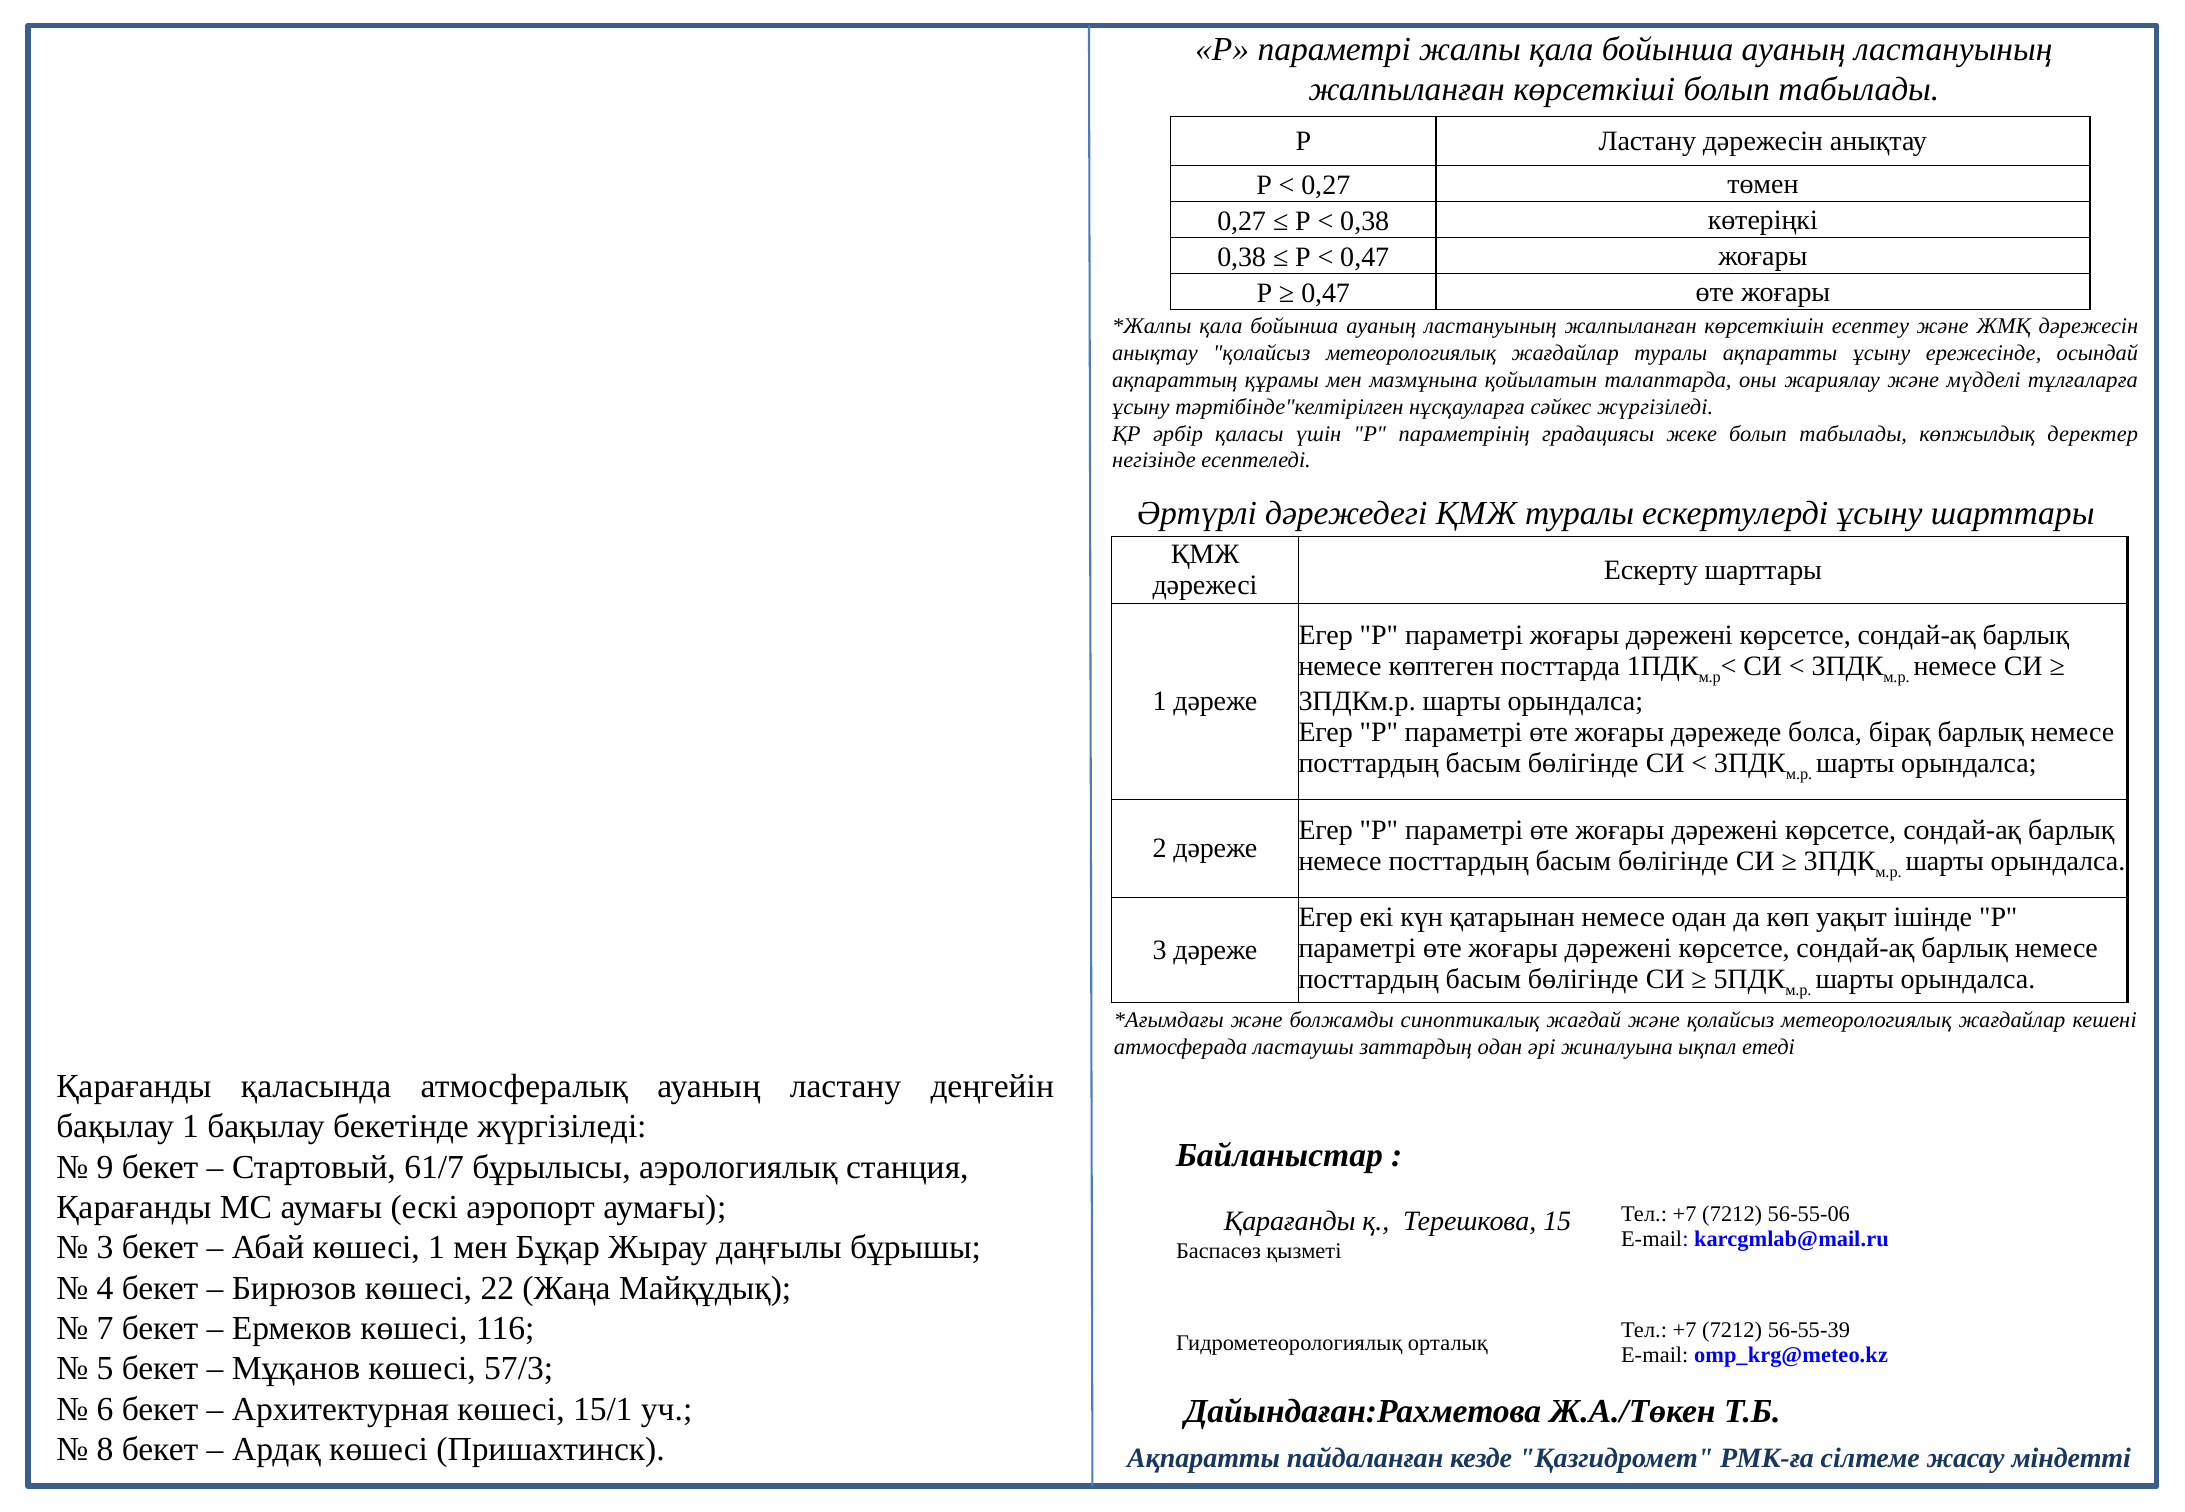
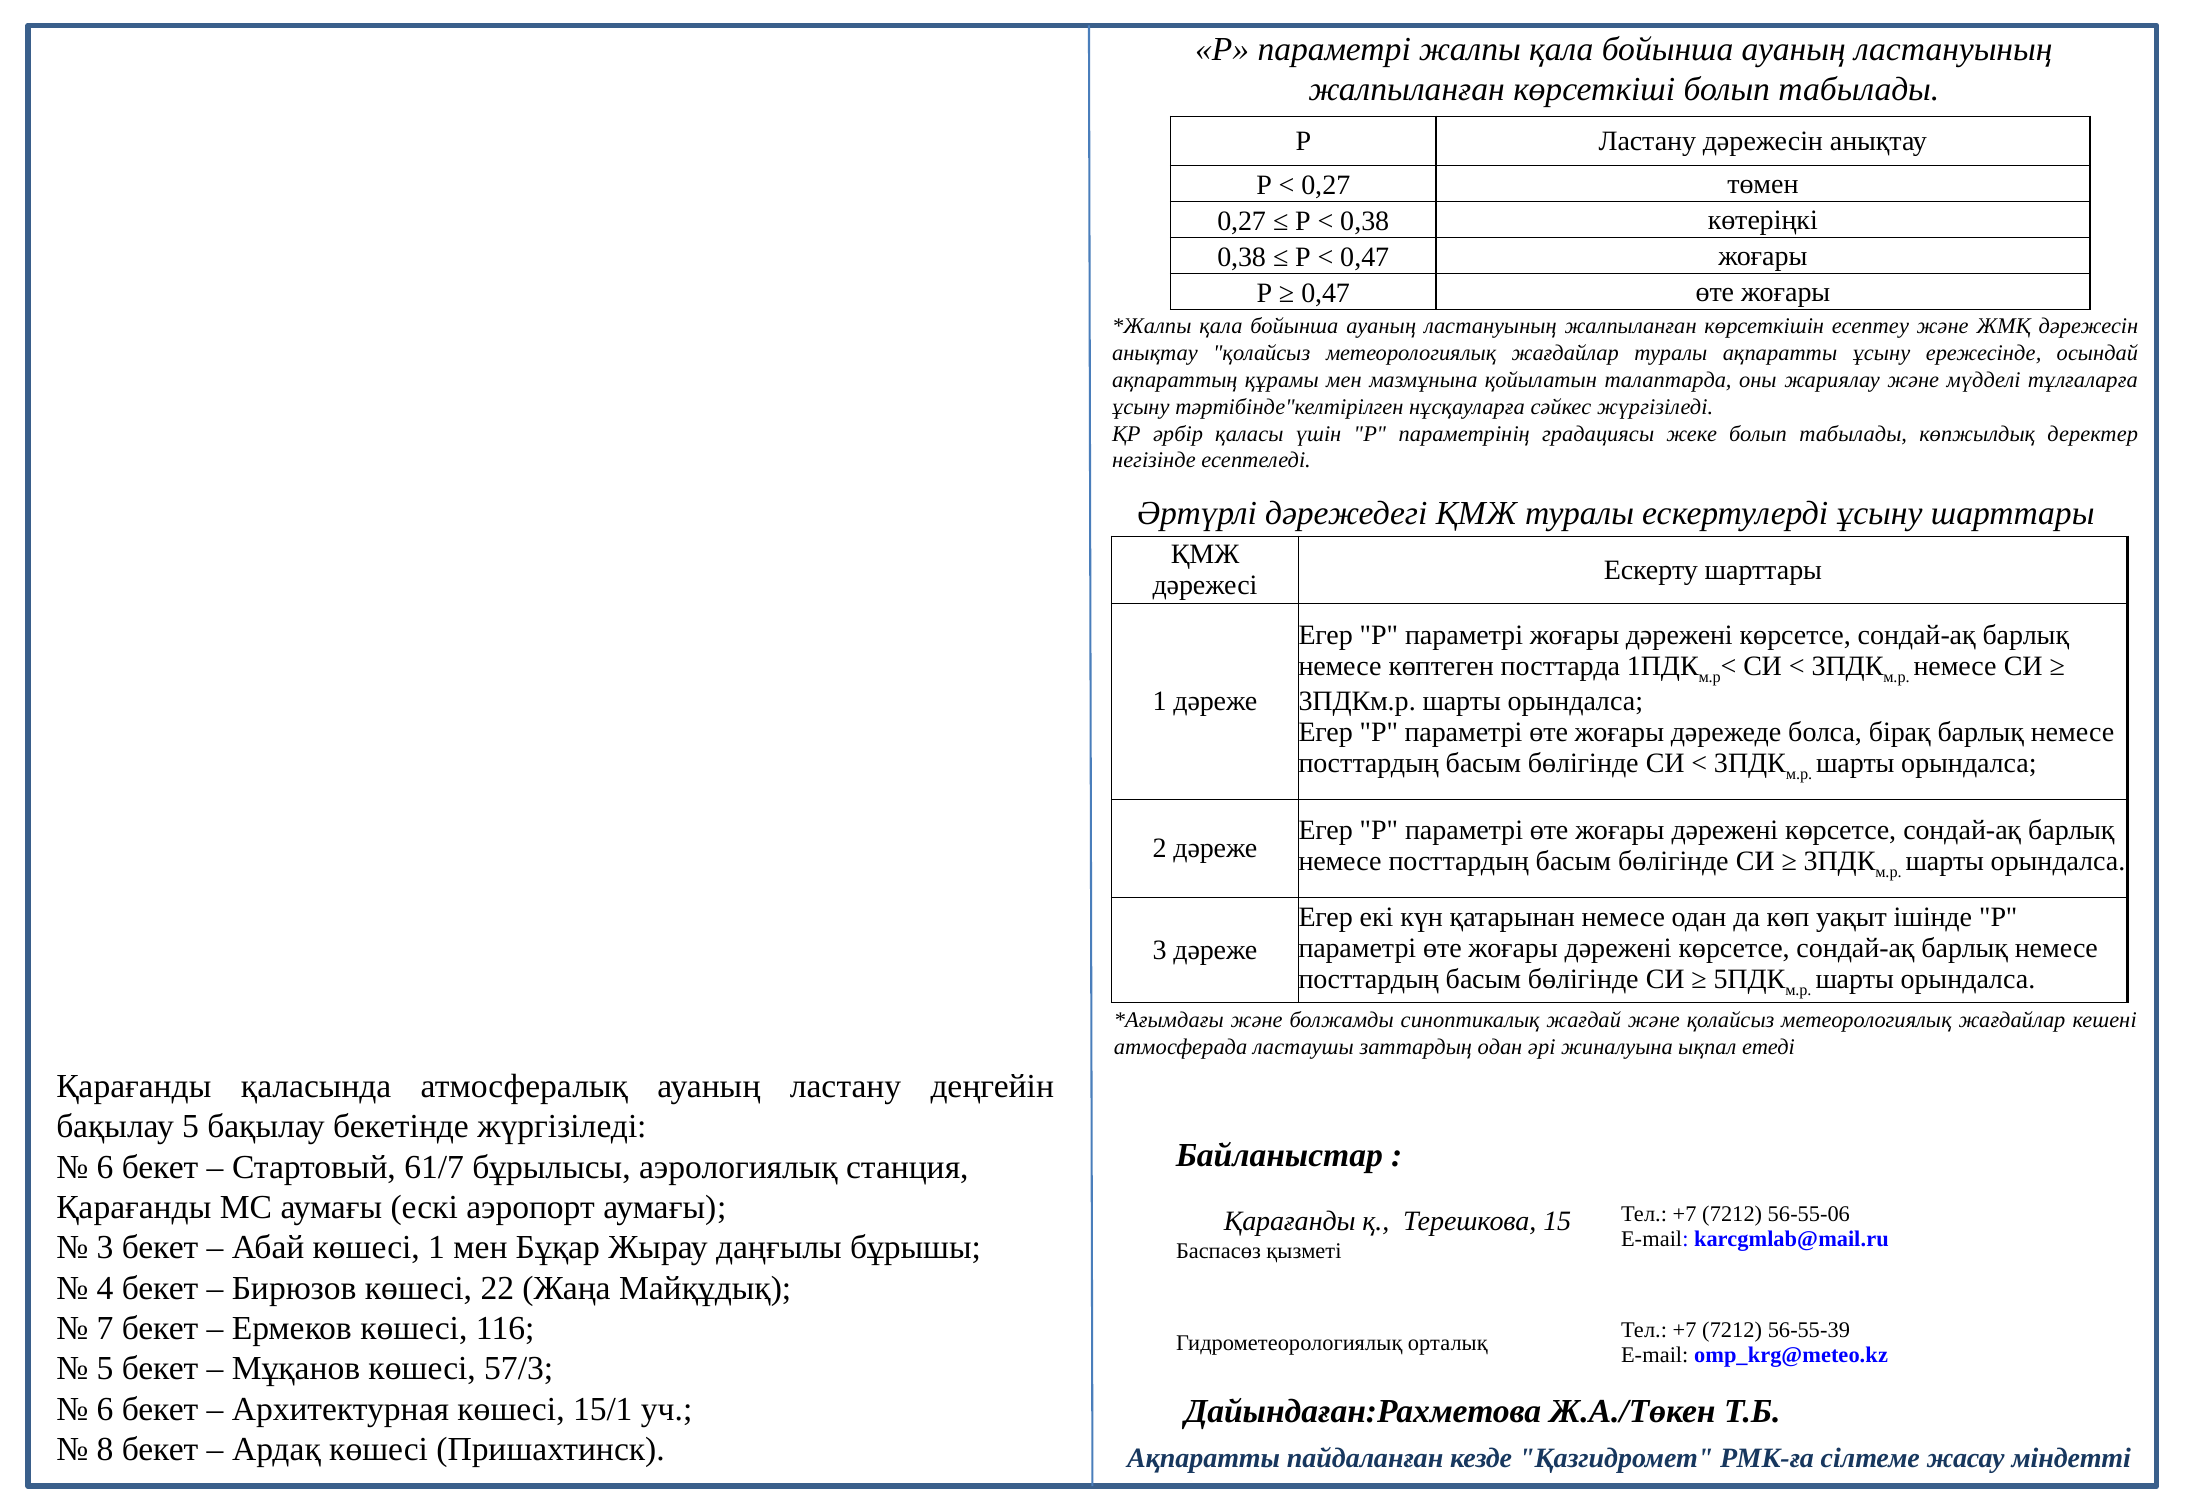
бақылау 1: 1 -> 5
9 at (105, 1168): 9 -> 6
